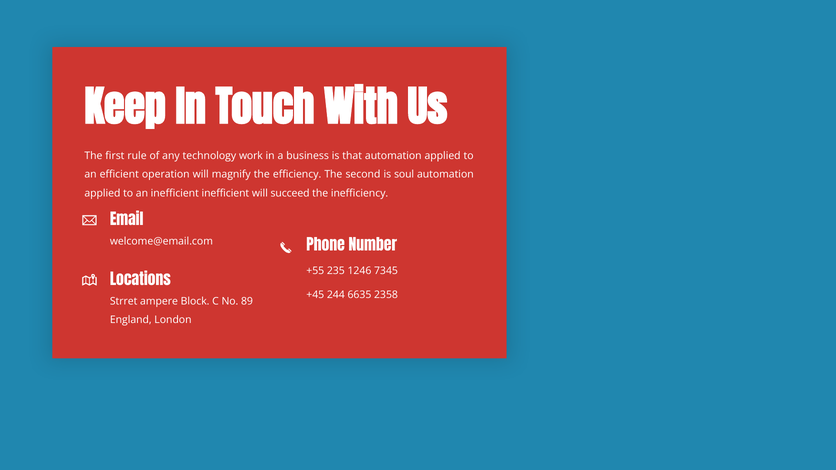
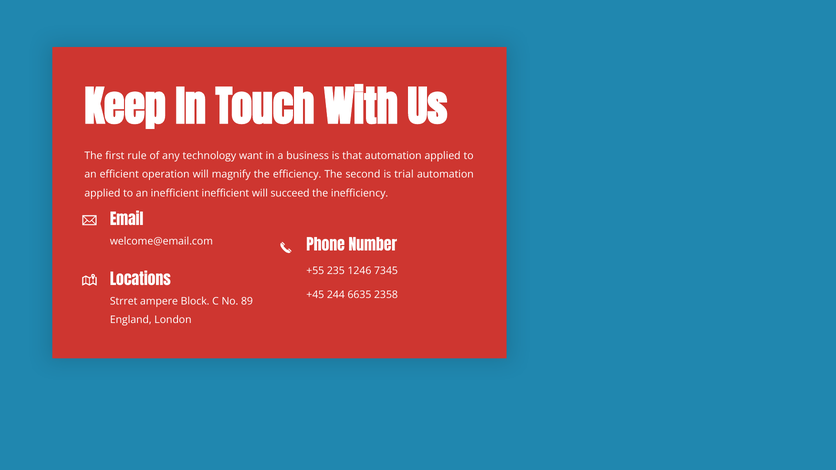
work: work -> want
soul: soul -> trial
